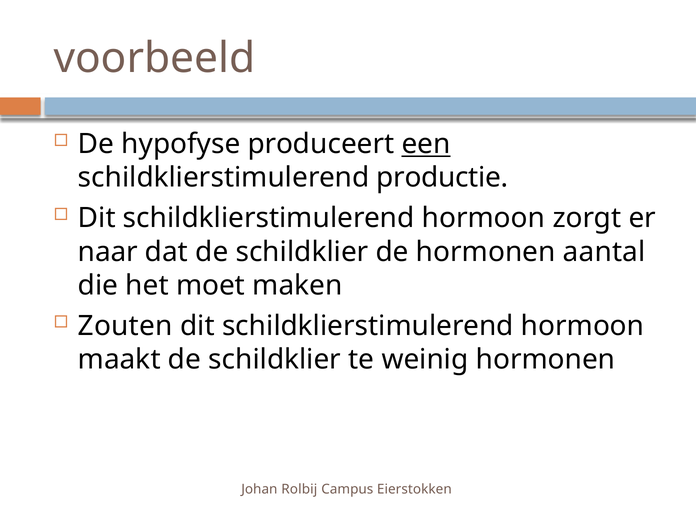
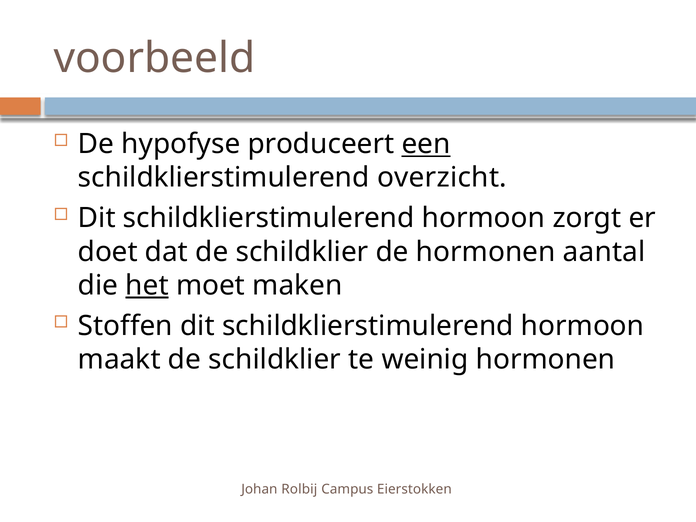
productie: productie -> overzicht
naar: naar -> doet
het underline: none -> present
Zouten: Zouten -> Stoffen
